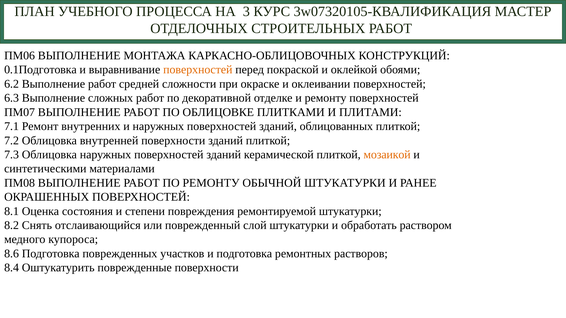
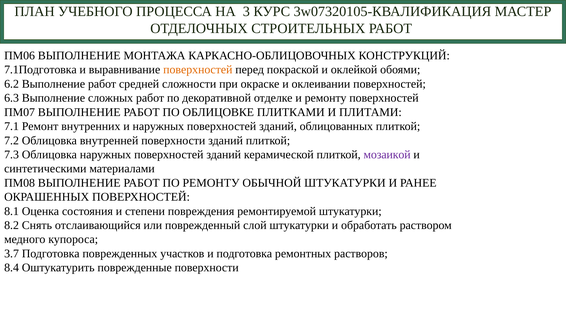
0.1Подготовка: 0.1Подготовка -> 7.1Подготовка
мозаикой colour: orange -> purple
8.6: 8.6 -> 3.7
